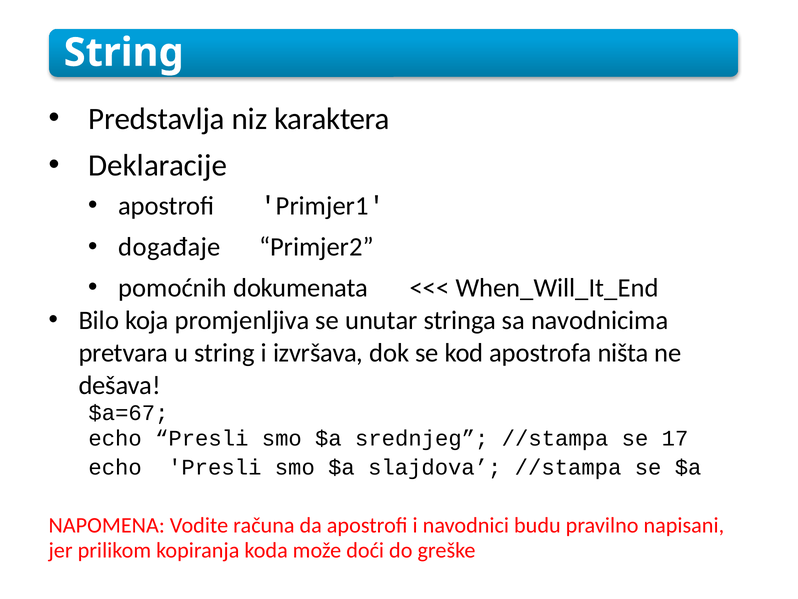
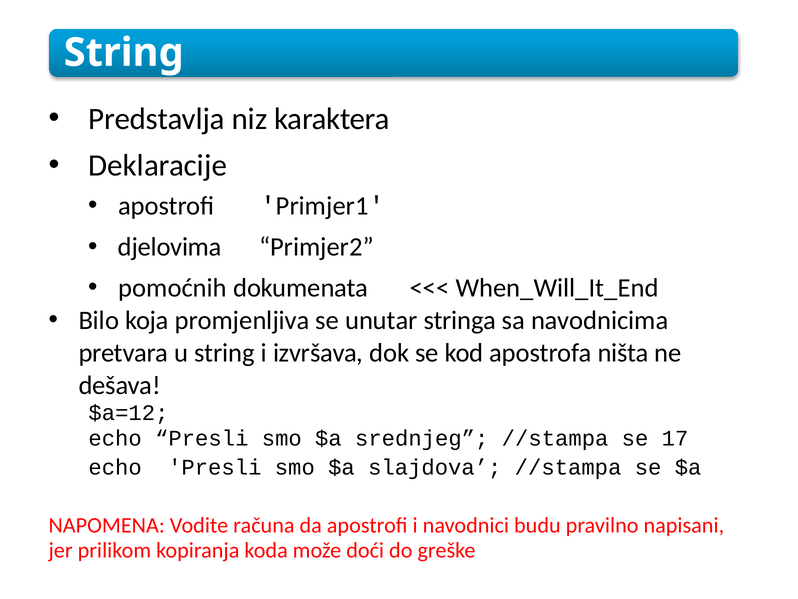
događaje: događaje -> djelovima
$a=67: $a=67 -> $a=12
